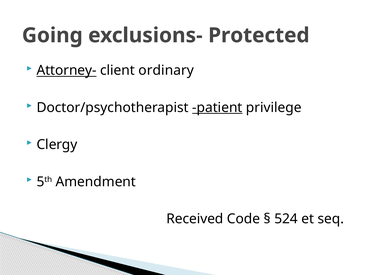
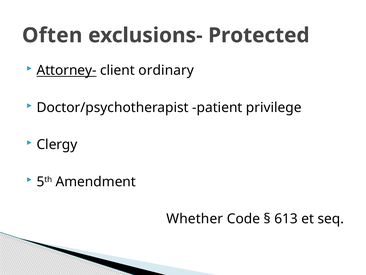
Going: Going -> Often
patient underline: present -> none
Received: Received -> Whether
524: 524 -> 613
